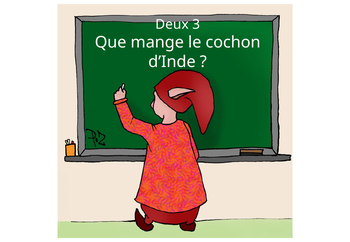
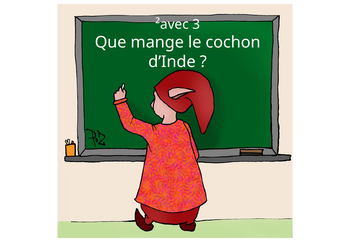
Deux: Deux -> ²avec
